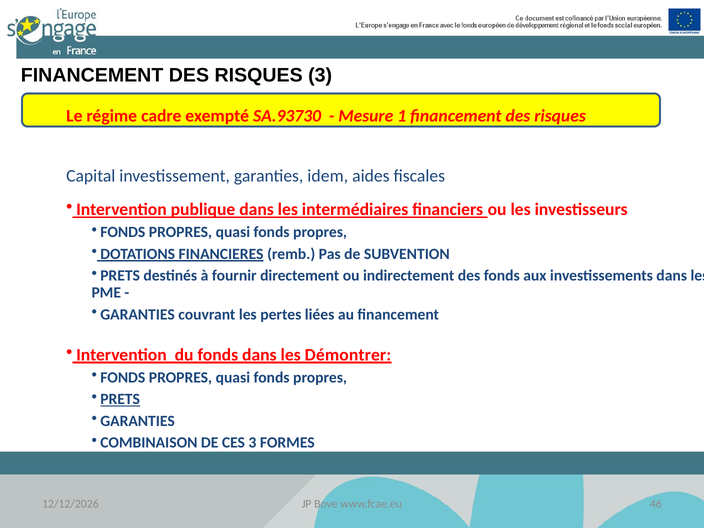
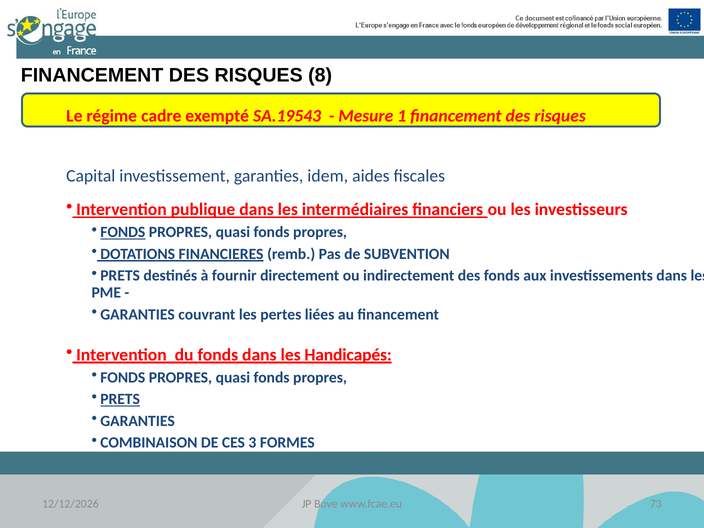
RISQUES 3: 3 -> 8
SA.93730: SA.93730 -> SA.19543
FONDS at (123, 232) underline: none -> present
Démontrer: Démontrer -> Handicapés
46: 46 -> 73
